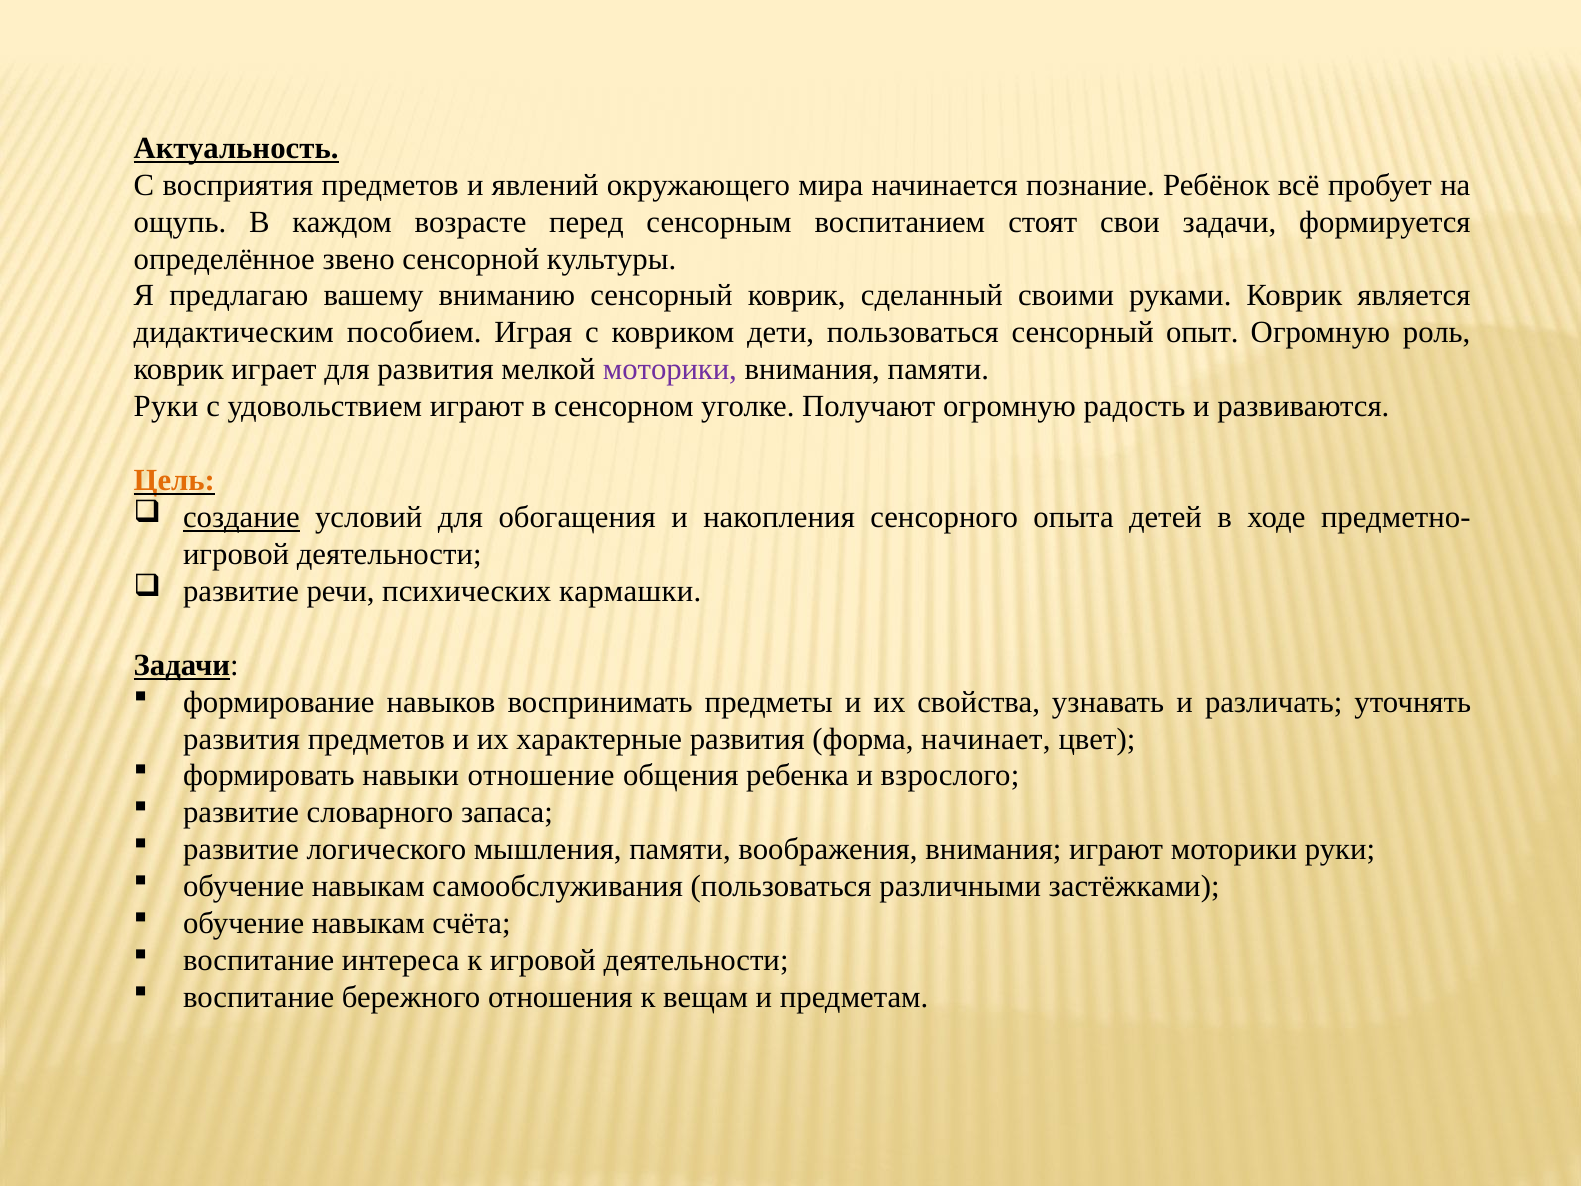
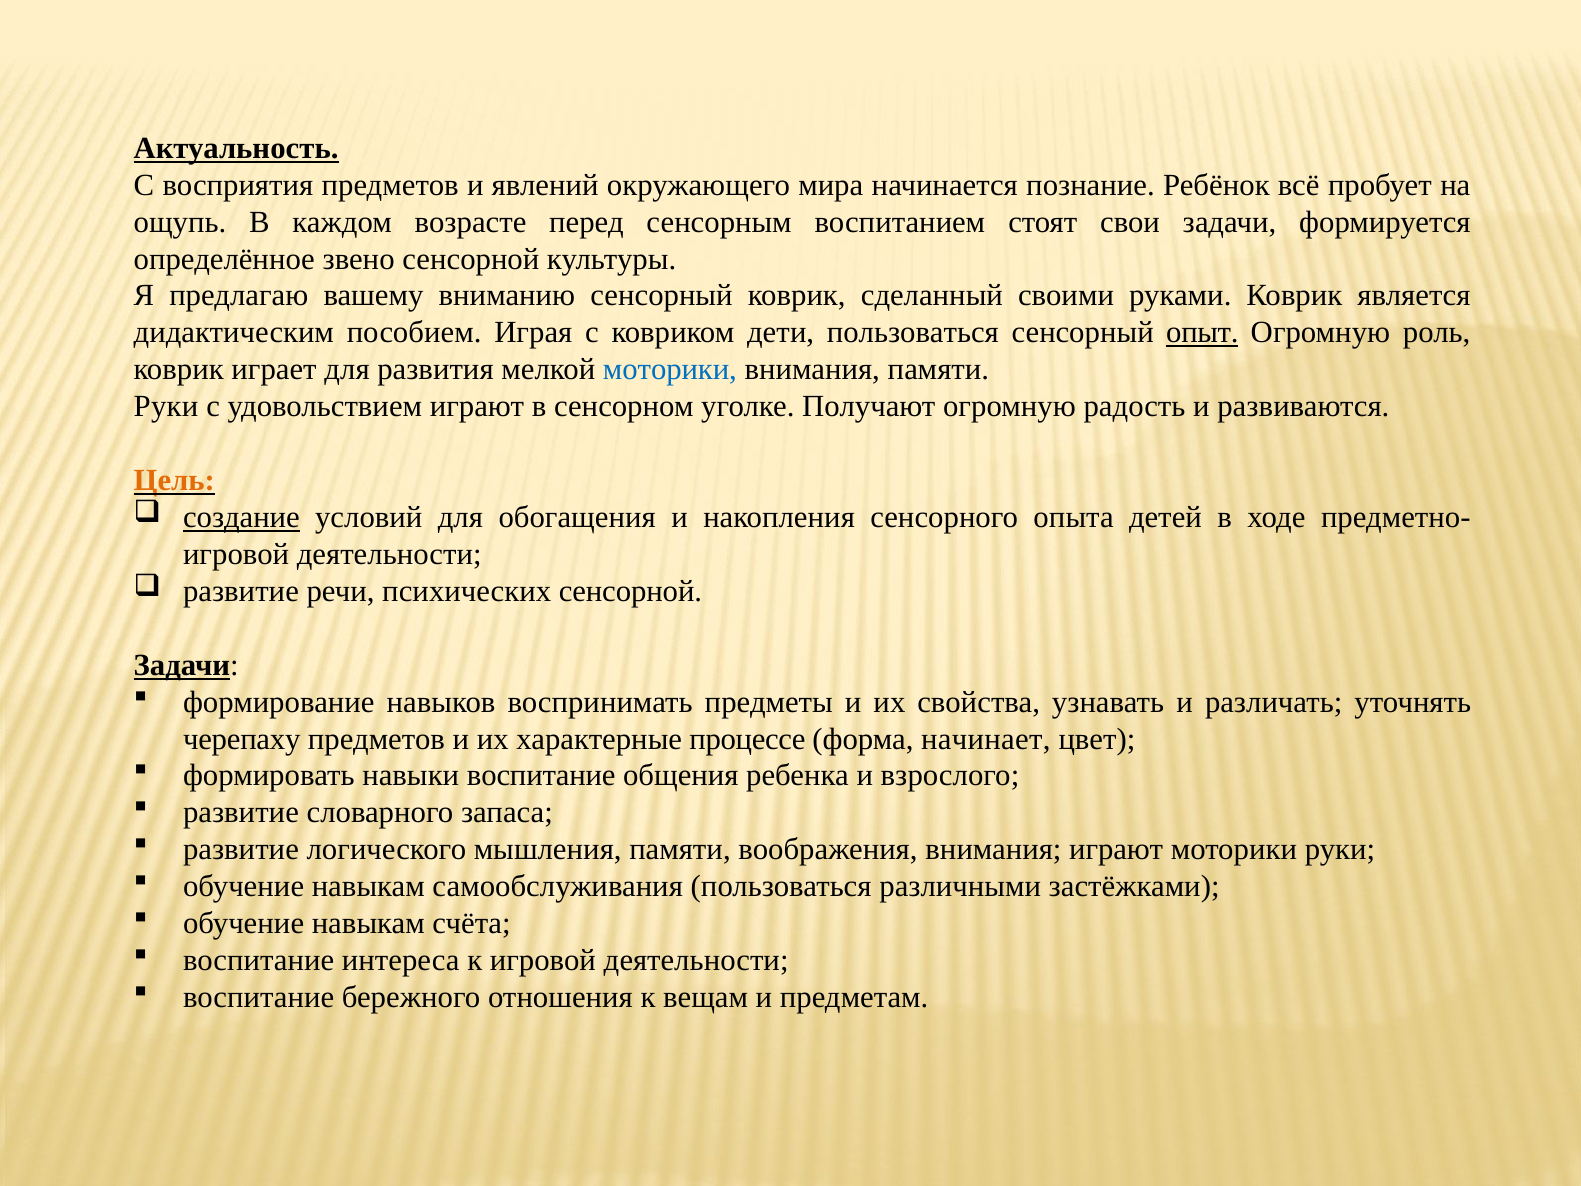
опыт underline: none -> present
моторики at (670, 370) colour: purple -> blue
психических кармашки: кармашки -> сенсорной
развития at (242, 739): развития -> черепаху
характерные развития: развития -> процессе
навыки отношение: отношение -> воспитание
